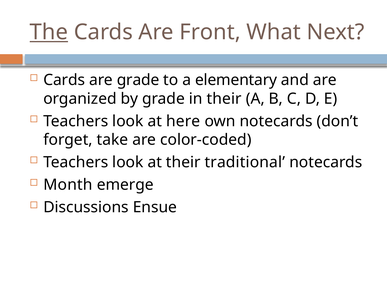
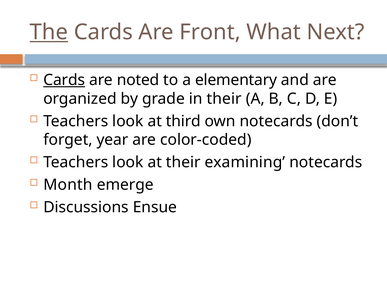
Cards at (64, 80) underline: none -> present
are grade: grade -> noted
here: here -> third
take: take -> year
traditional: traditional -> examining
